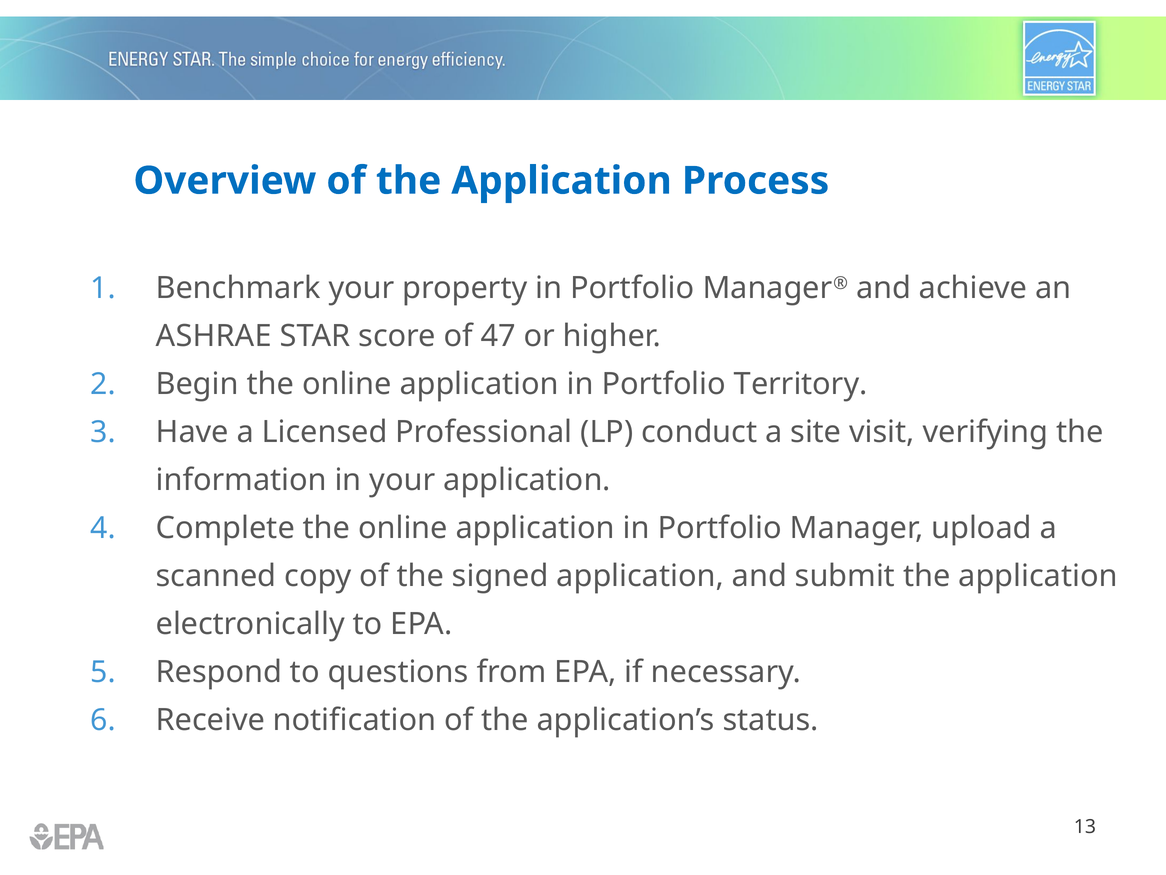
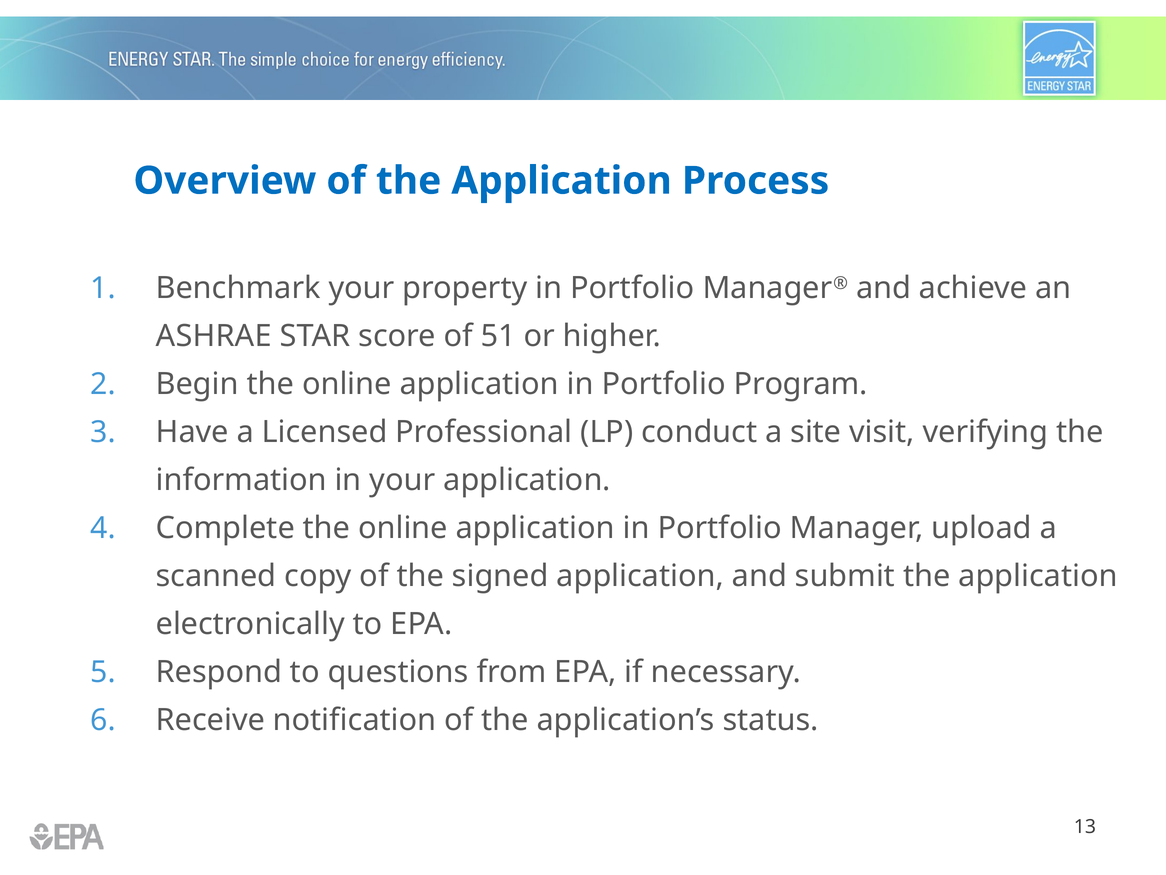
47: 47 -> 51
Territory: Territory -> Program
